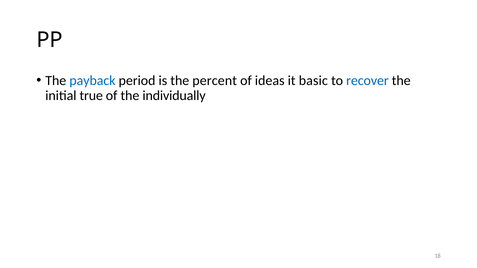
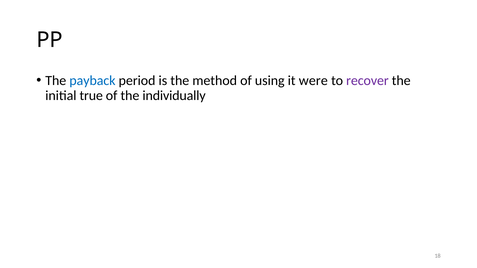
percent: percent -> method
ideas: ideas -> using
basic: basic -> were
recover colour: blue -> purple
